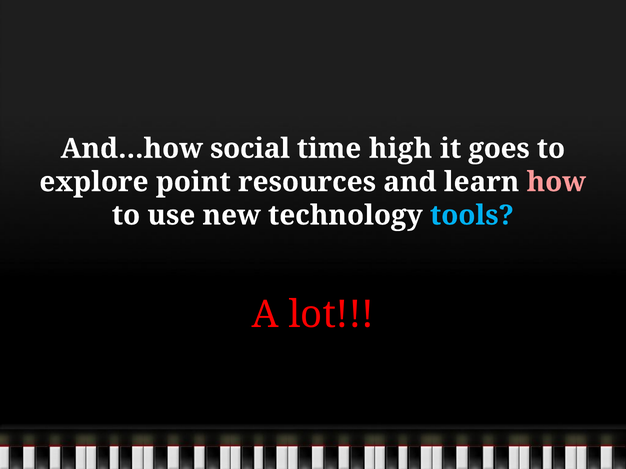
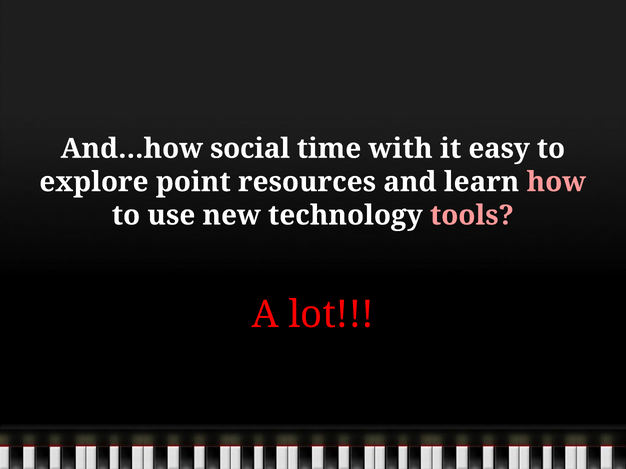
high: high -> with
goes: goes -> easy
tools colour: light blue -> pink
